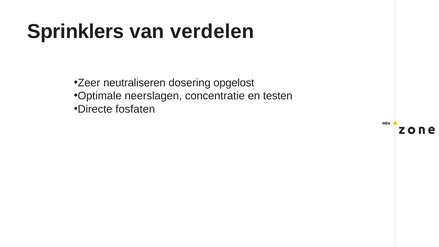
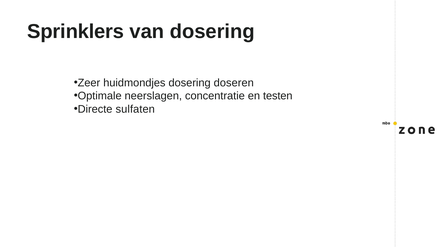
van verdelen: verdelen -> dosering
neutraliseren: neutraliseren -> huidmondjes
opgelost: opgelost -> doseren
fosfaten: fosfaten -> sulfaten
